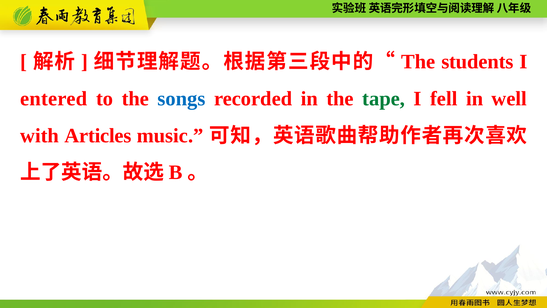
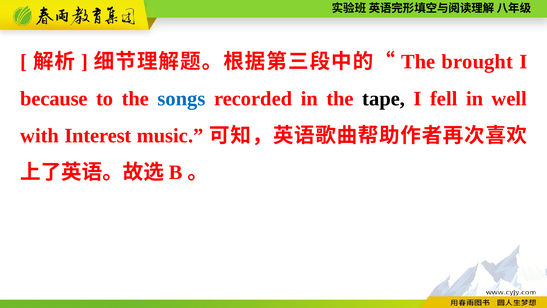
students: students -> brought
entered: entered -> because
tape colour: green -> black
Articles: Articles -> Interest
